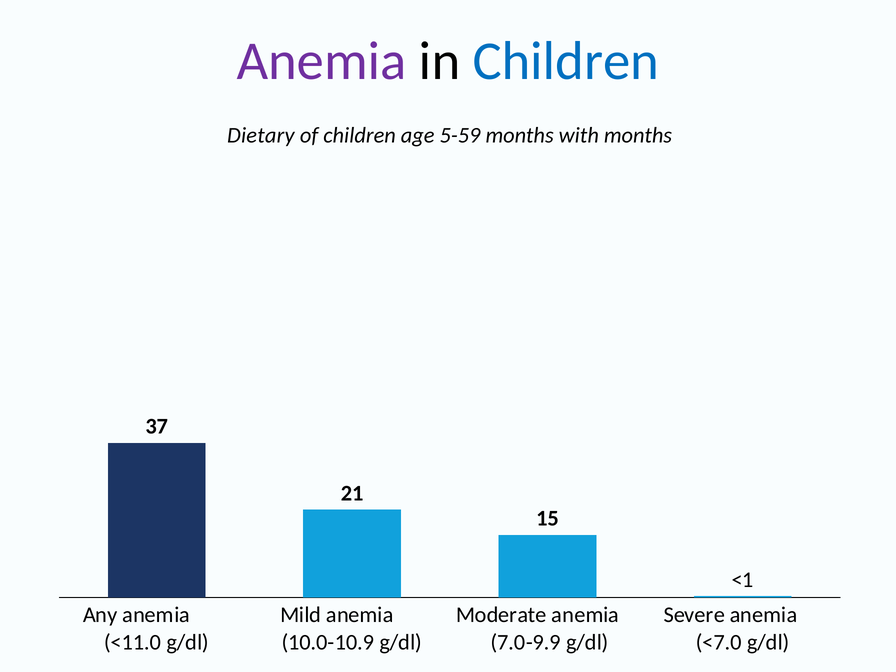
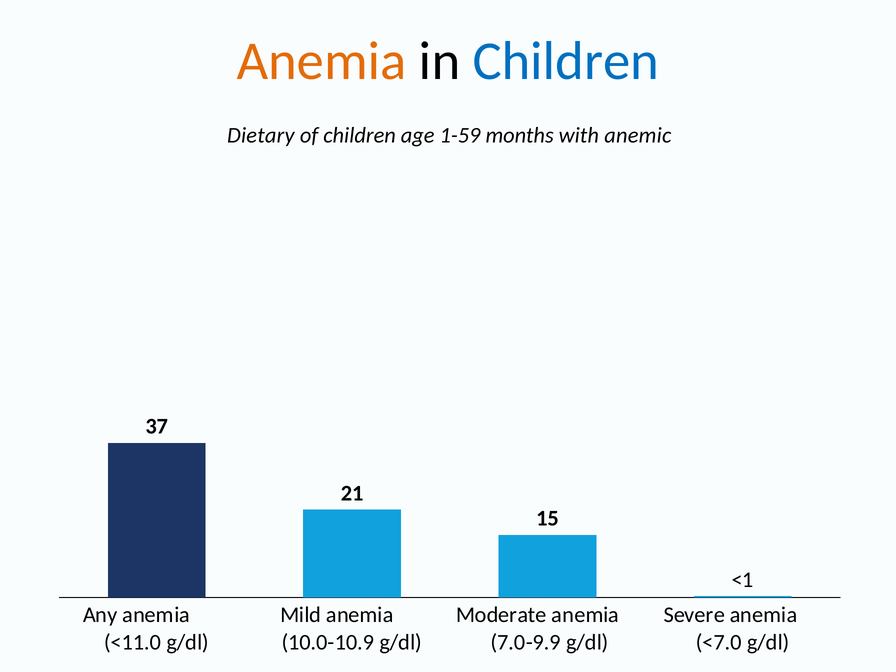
Anemia at (322, 61) colour: purple -> orange
5-59: 5-59 -> 1-59
with months: months -> anemic
